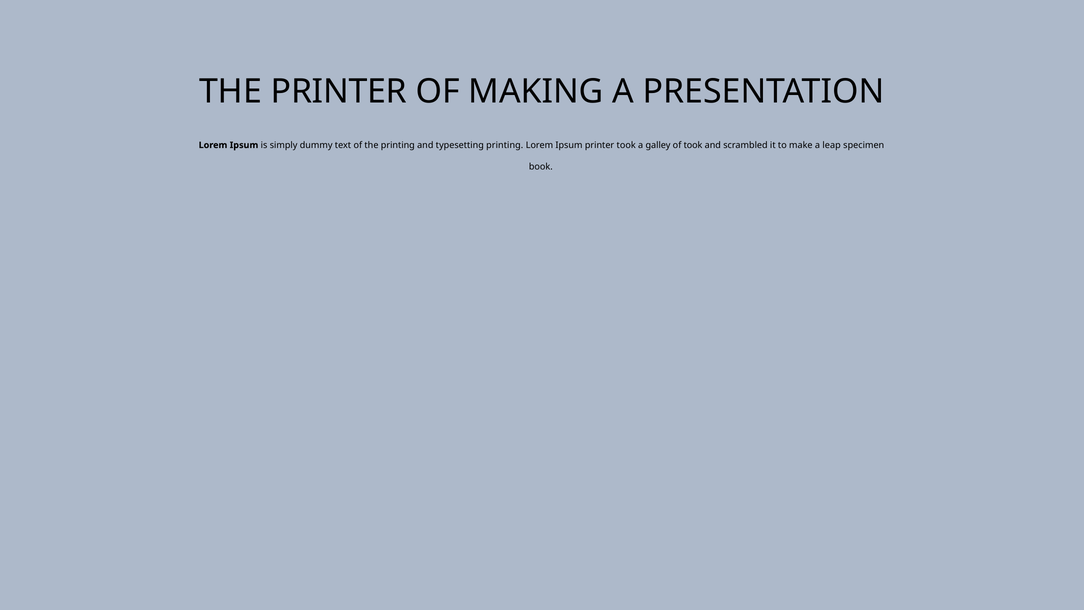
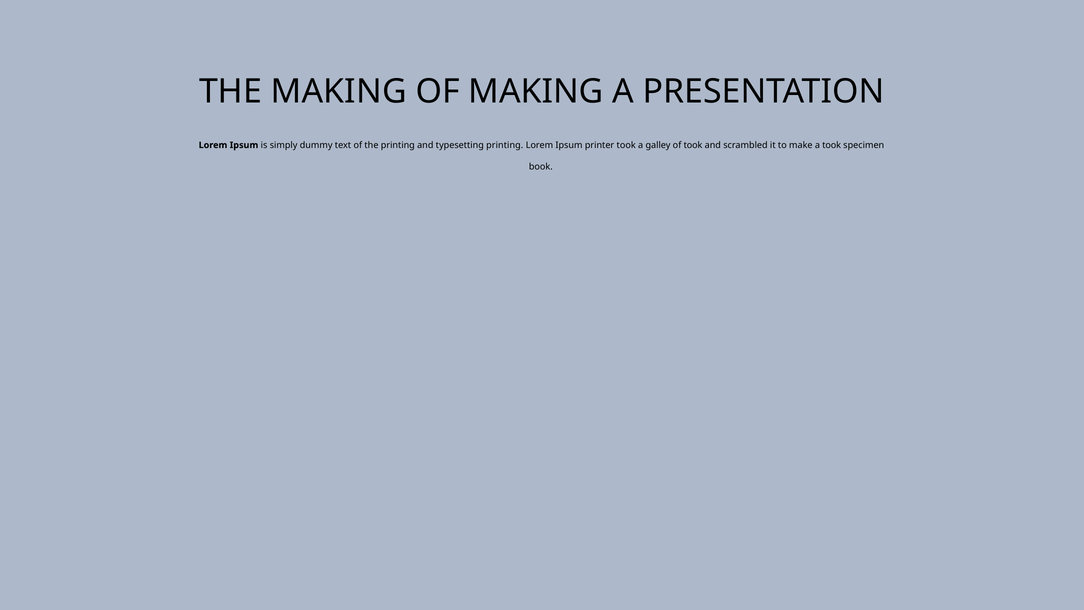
THE PRINTER: PRINTER -> MAKING
a leap: leap -> took
